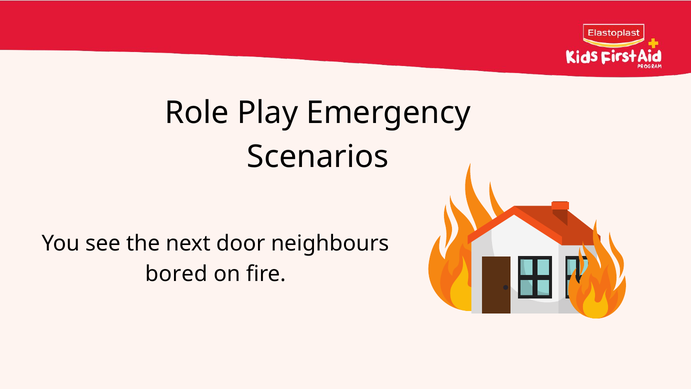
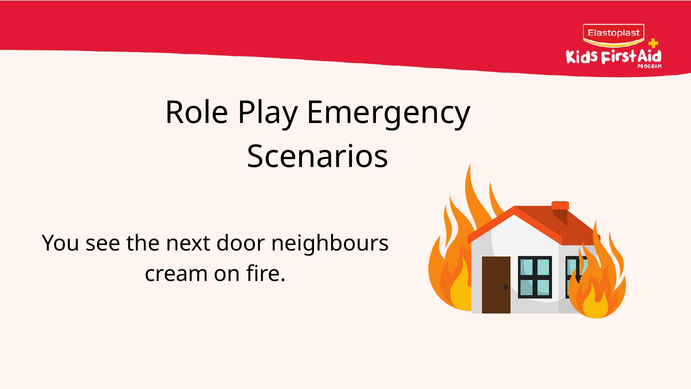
bored: bored -> cream
